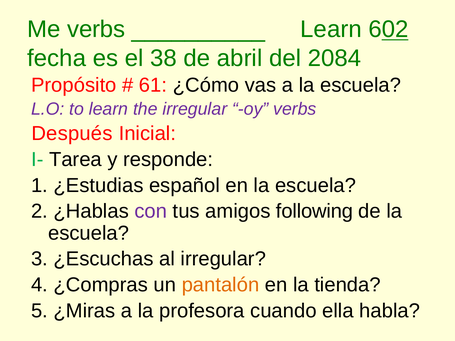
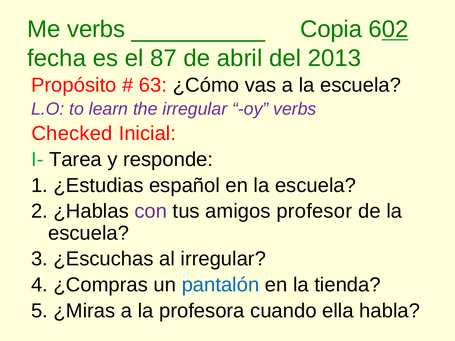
Learn at (331, 29): Learn -> Copia
38: 38 -> 87
2084: 2084 -> 2013
61: 61 -> 63
Después: Después -> Checked
following: following -> profesor
pantalón colour: orange -> blue
